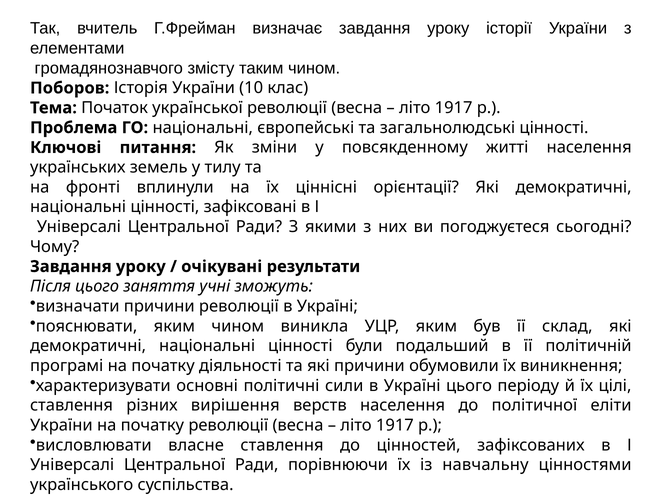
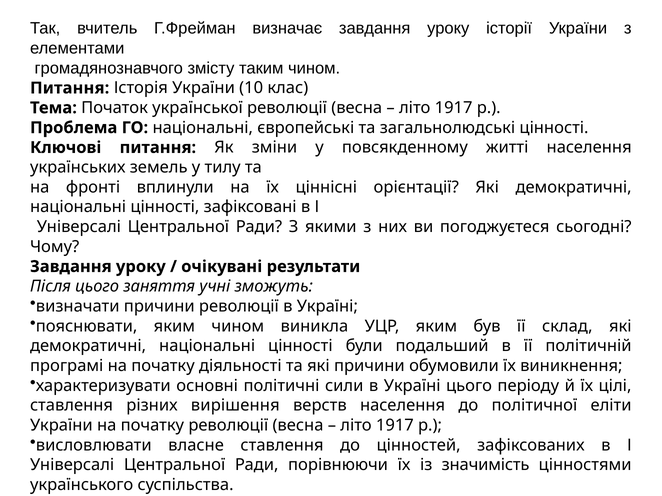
Поборов at (70, 88): Поборов -> Питання
навчальну: навчальну -> значимість
